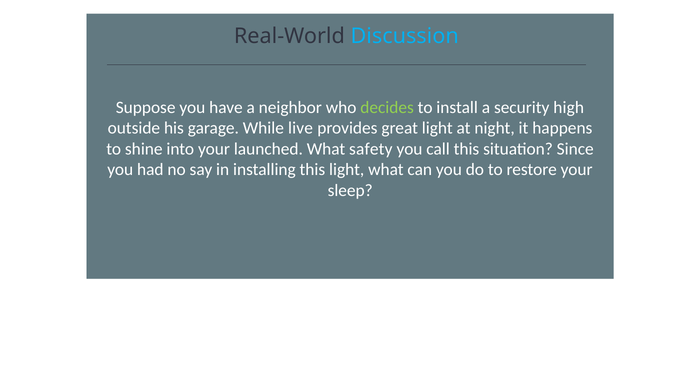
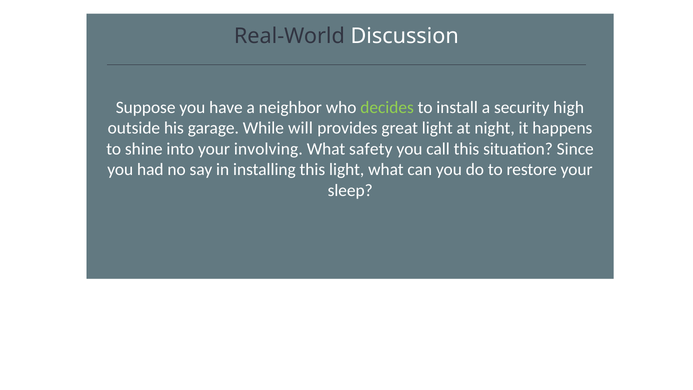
Discussion colour: light blue -> white
live: live -> will
launched: launched -> involving
